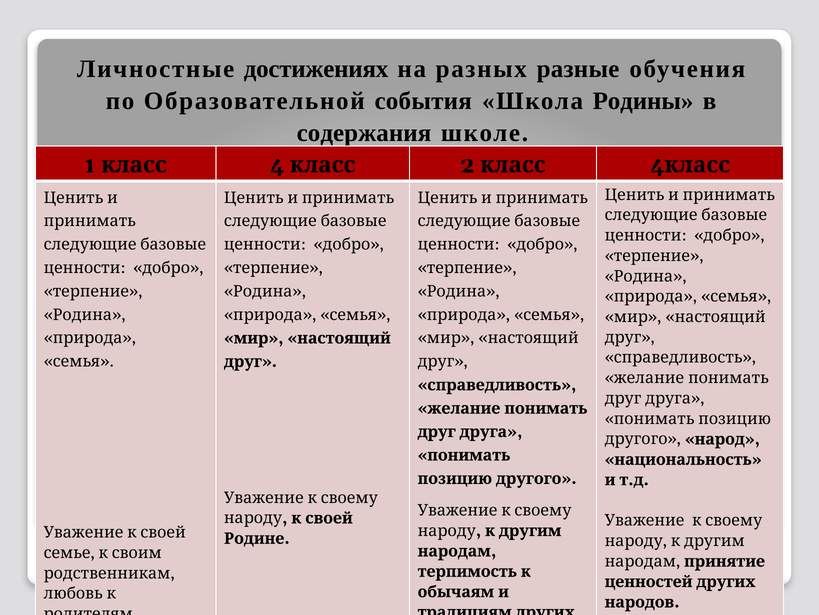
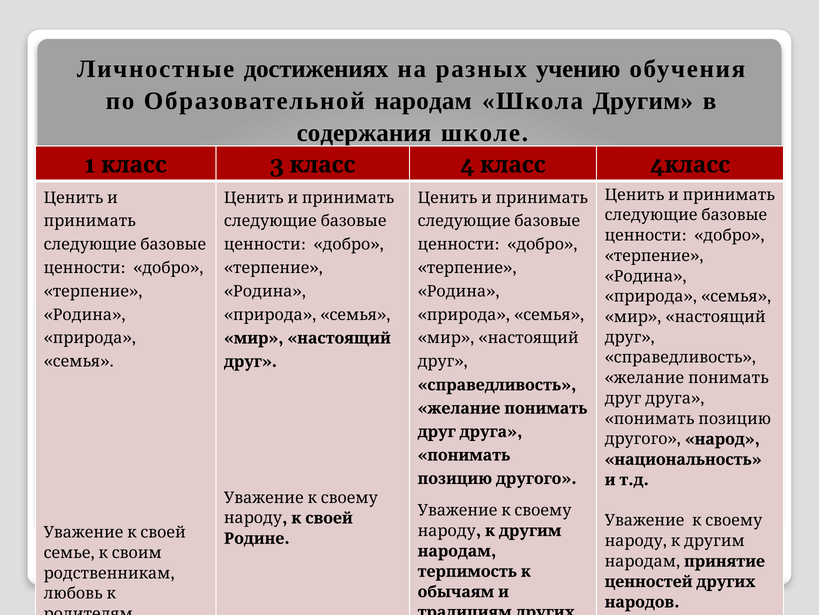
разные: разные -> учению
Образовательной события: события -> народам
Школа Родины: Родины -> Другим
4: 4 -> 3
2: 2 -> 4
